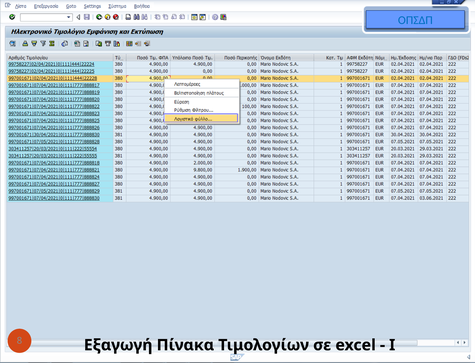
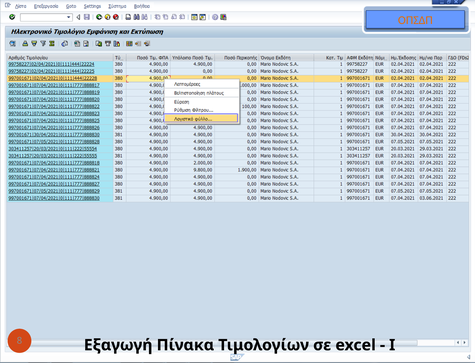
ΟΠΣΔΠ colour: blue -> orange
